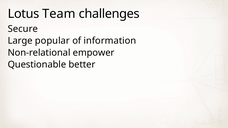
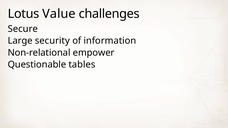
Team: Team -> Value
popular: popular -> security
better: better -> tables
